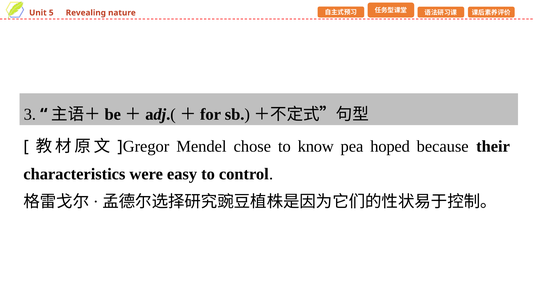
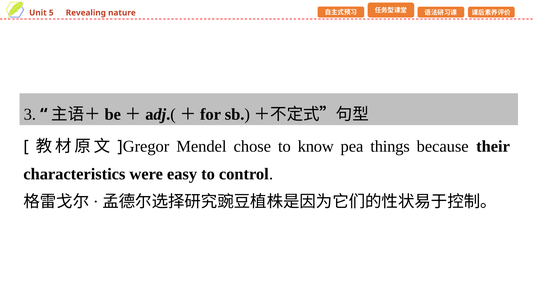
hoped: hoped -> things
